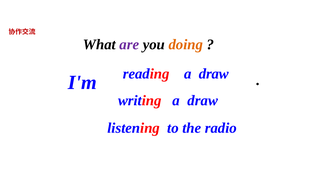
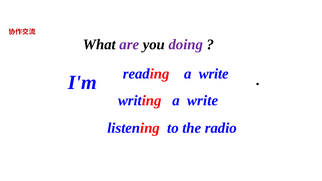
doing colour: orange -> purple
reading a draw: draw -> write
writing a draw: draw -> write
